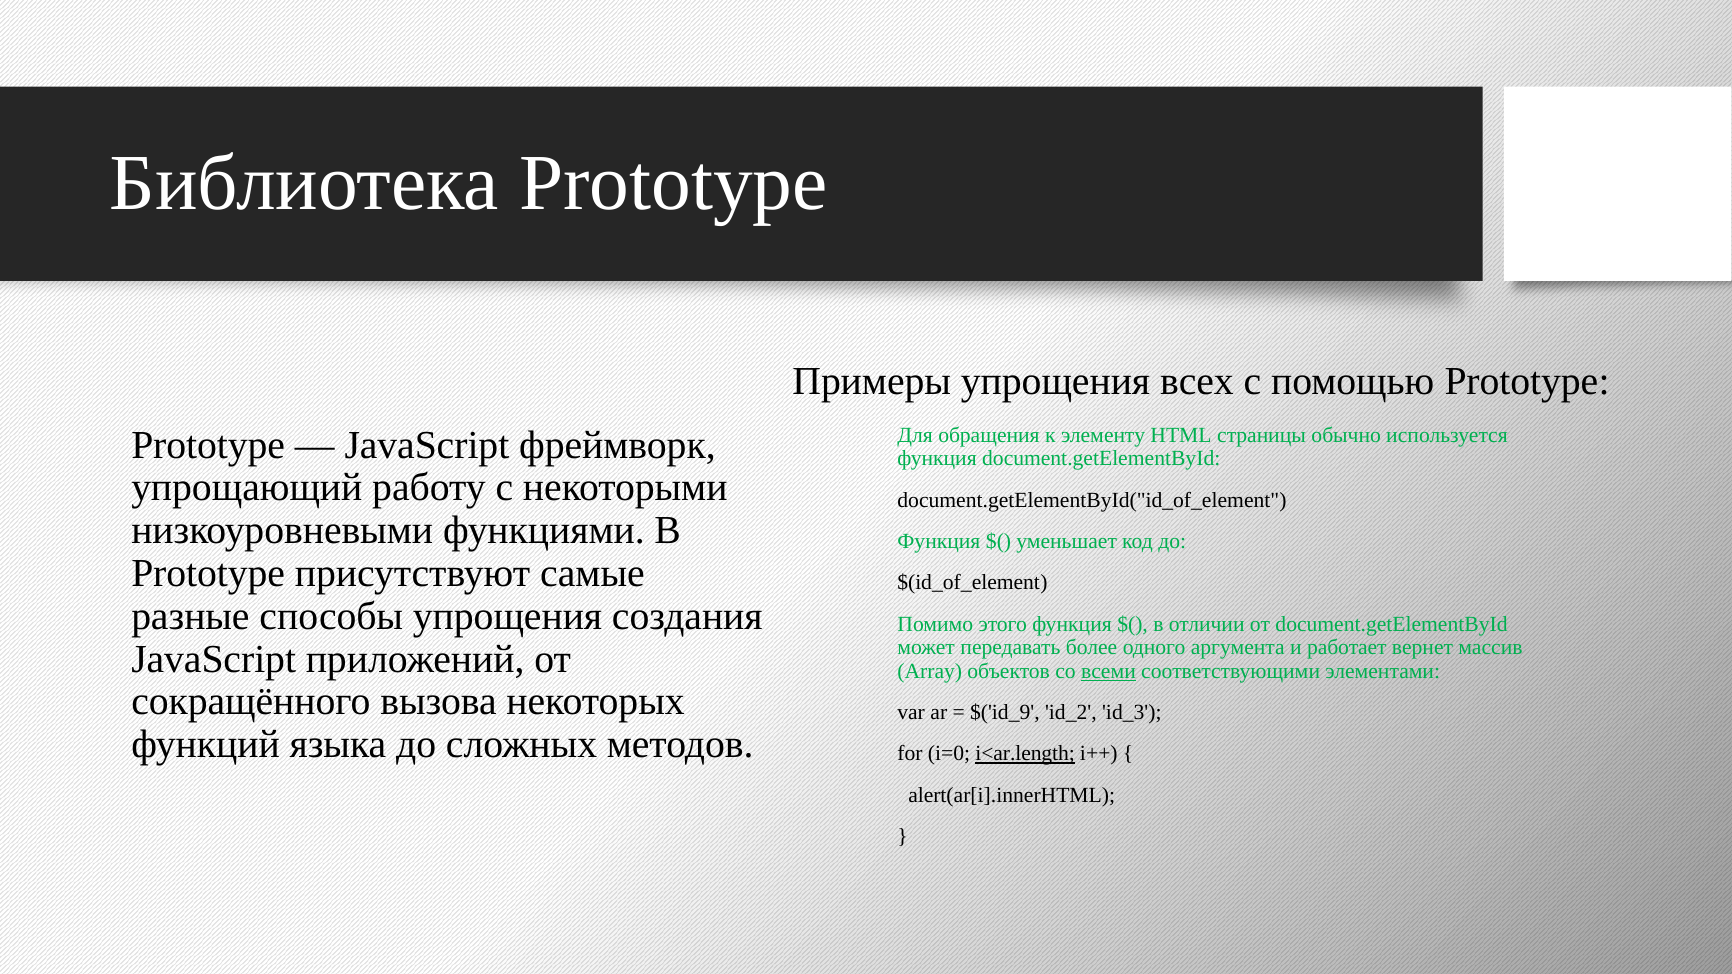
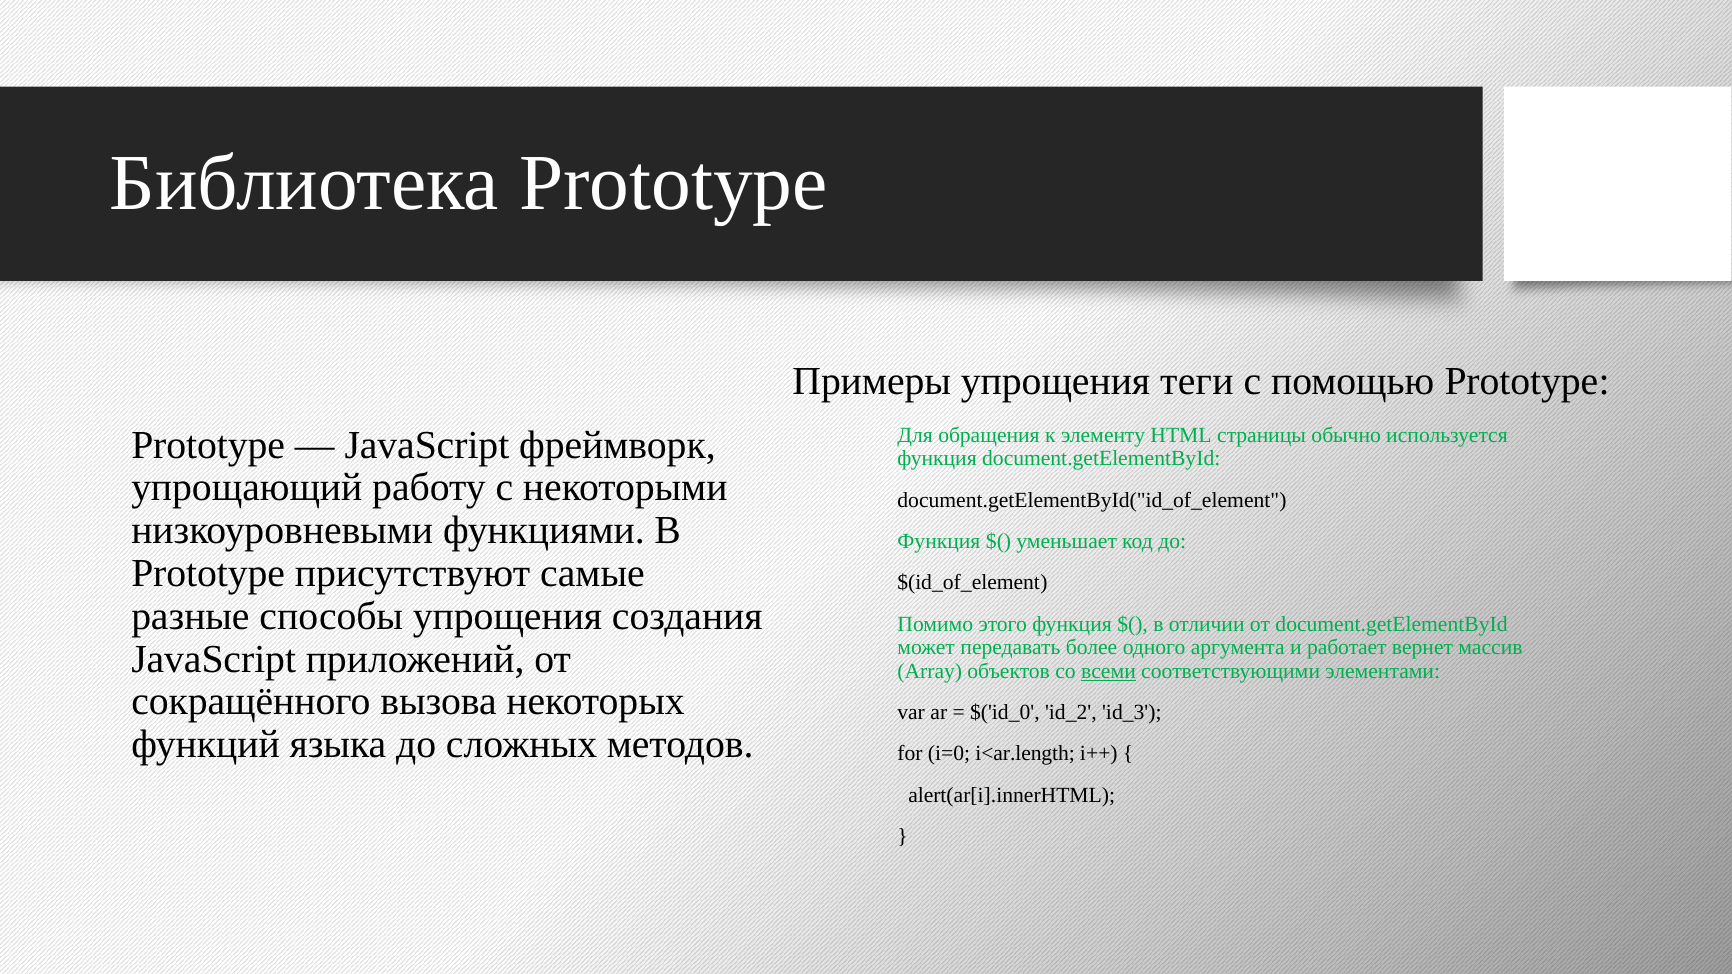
всех: всех -> теги
$('id_9: $('id_9 -> $('id_0
i<ar.length underline: present -> none
